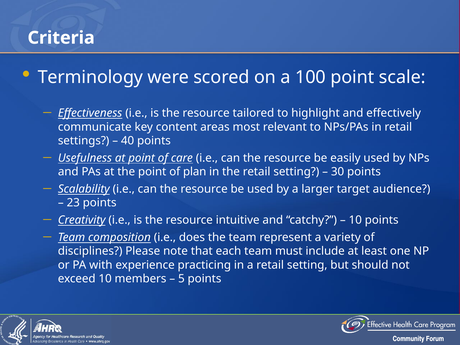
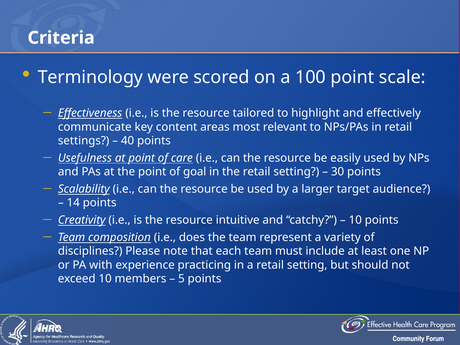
plan: plan -> goal
23: 23 -> 14
